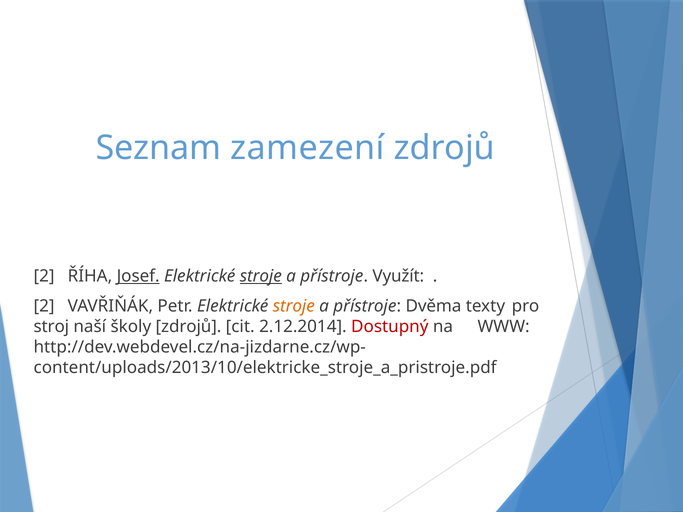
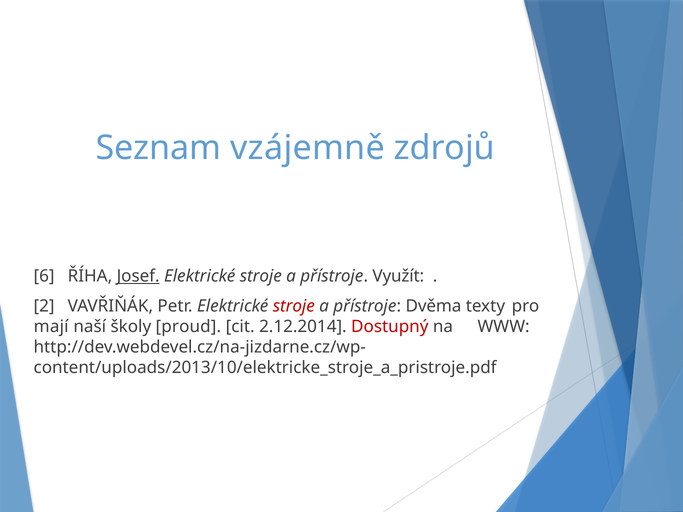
zamezení: zamezení -> vzájemně
2 at (44, 276): 2 -> 6
stroje at (261, 276) underline: present -> none
stroje at (294, 306) colour: orange -> red
stroj: stroj -> mají
školy zdrojů: zdrojů -> proud
